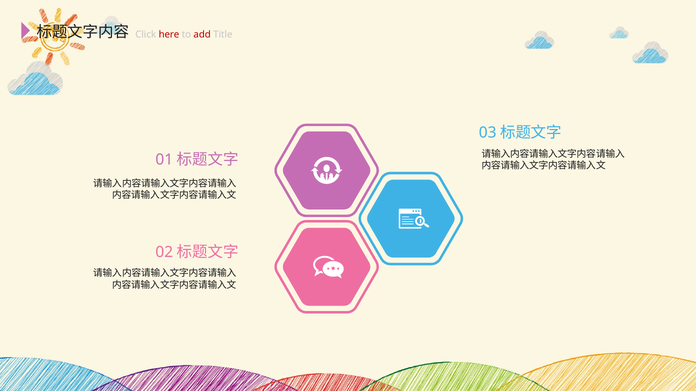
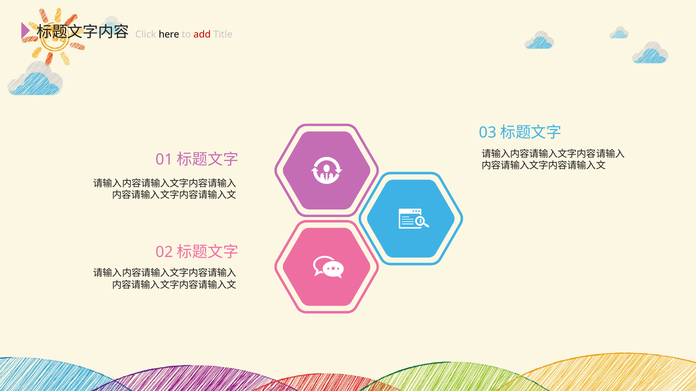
here colour: red -> black
